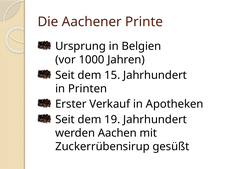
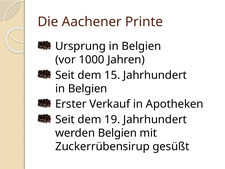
Printen at (88, 89): Printen -> Belgien
werden Aachen: Aachen -> Belgien
